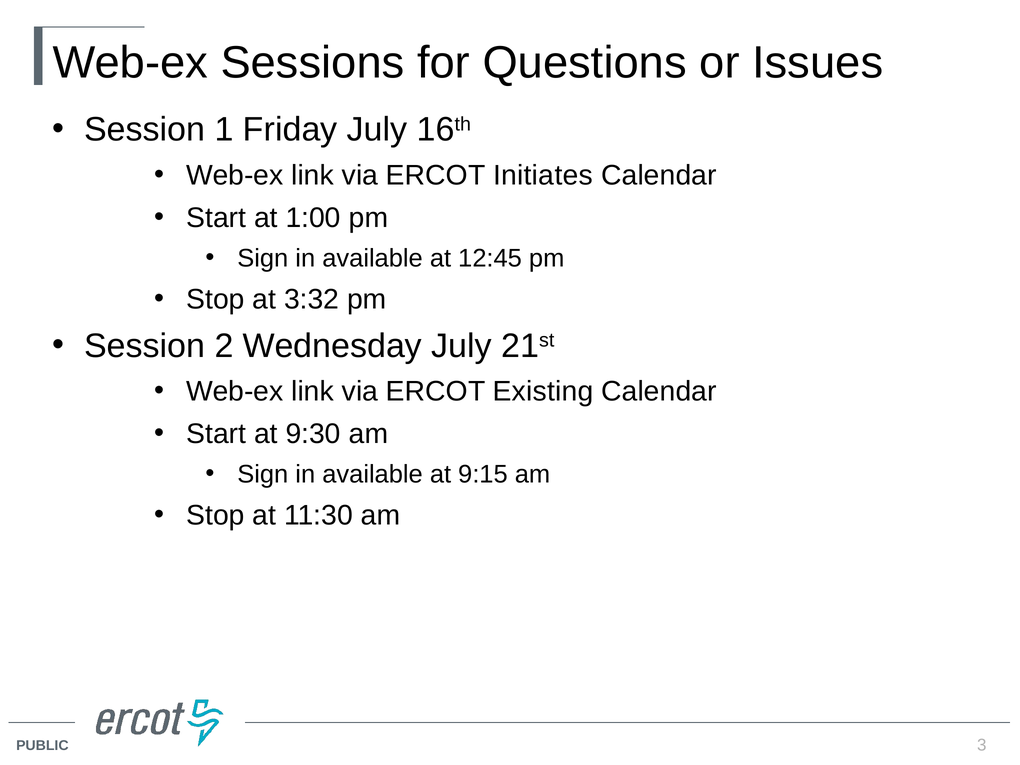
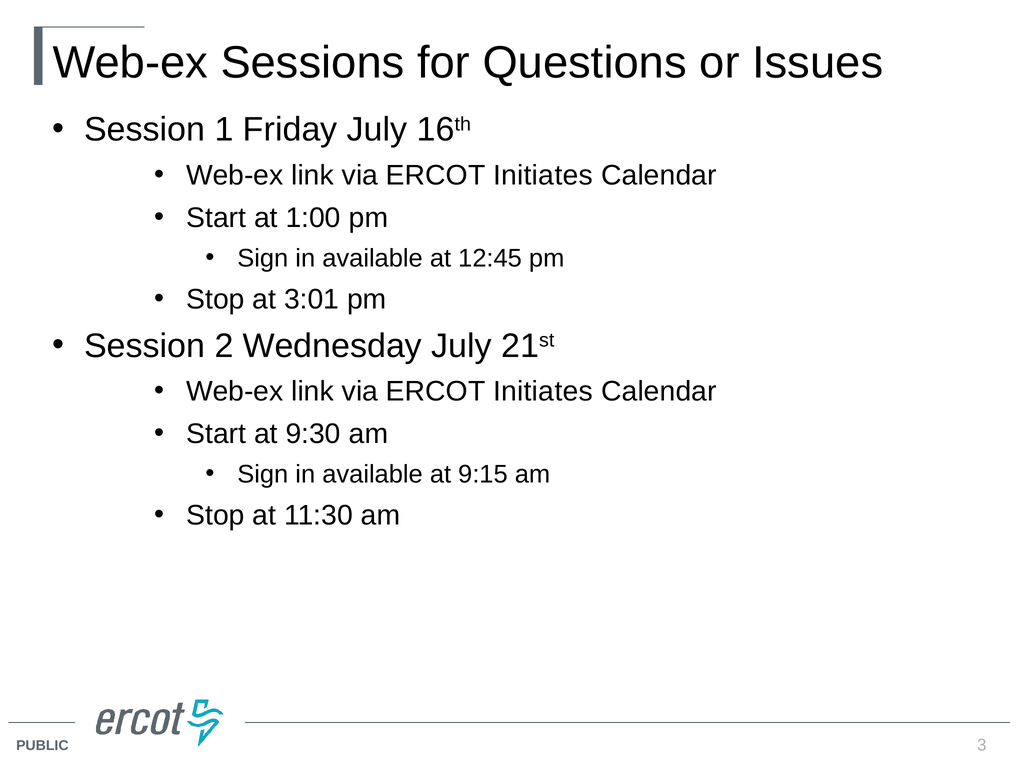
3:32: 3:32 -> 3:01
Existing at (543, 391): Existing -> Initiates
